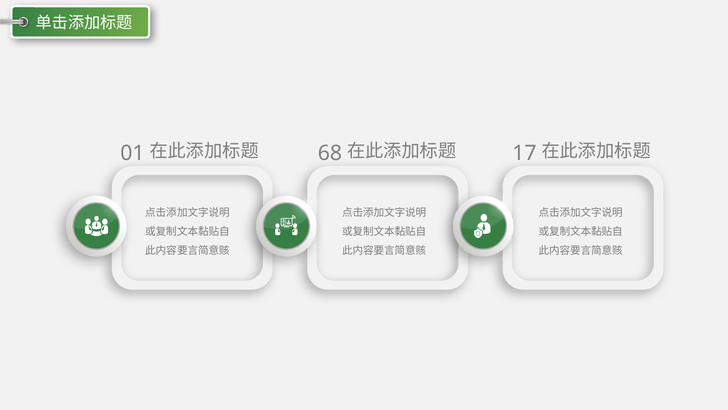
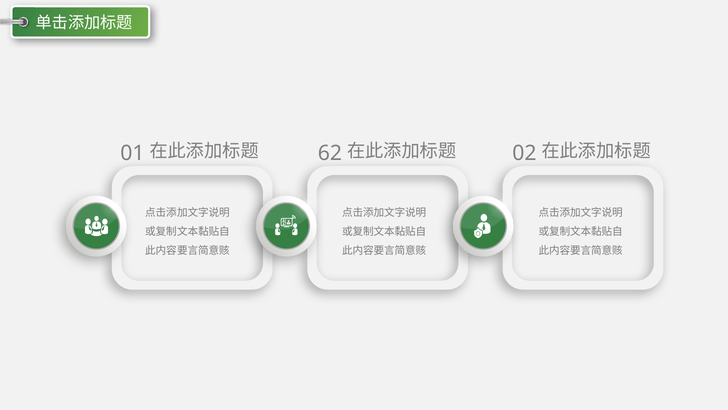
68: 68 -> 62
17: 17 -> 02
